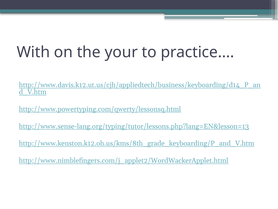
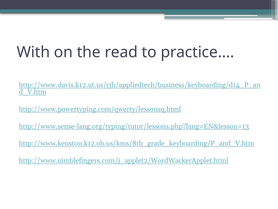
your: your -> read
